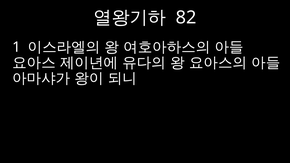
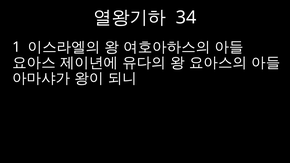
82: 82 -> 34
